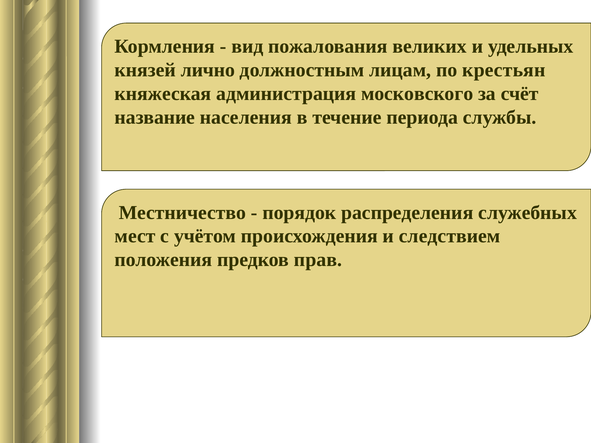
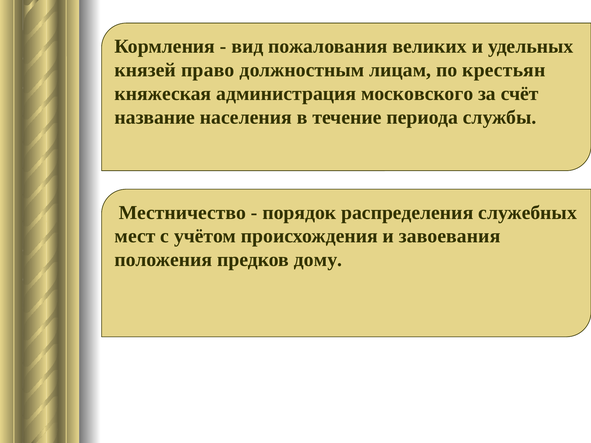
лично: лично -> право
следствием: следствием -> завоевания
прав: прав -> дому
